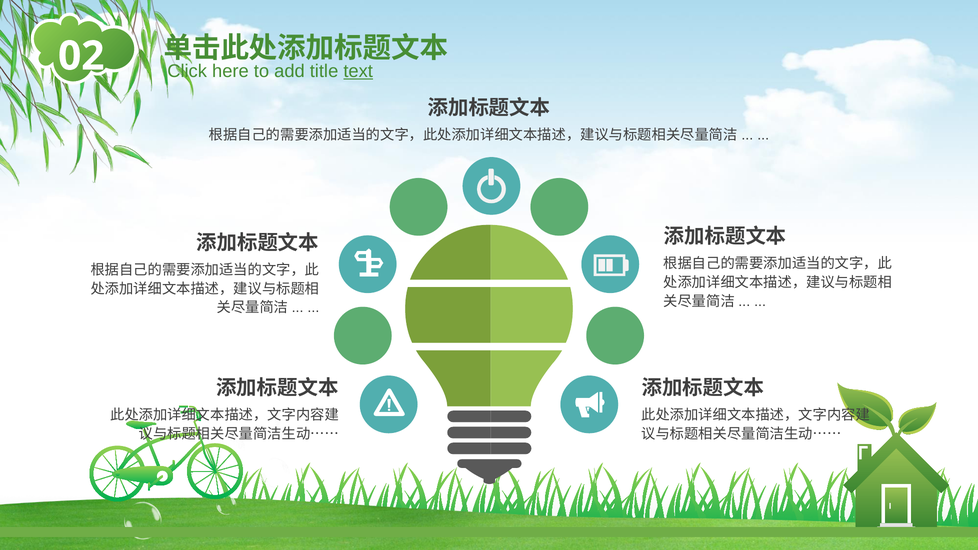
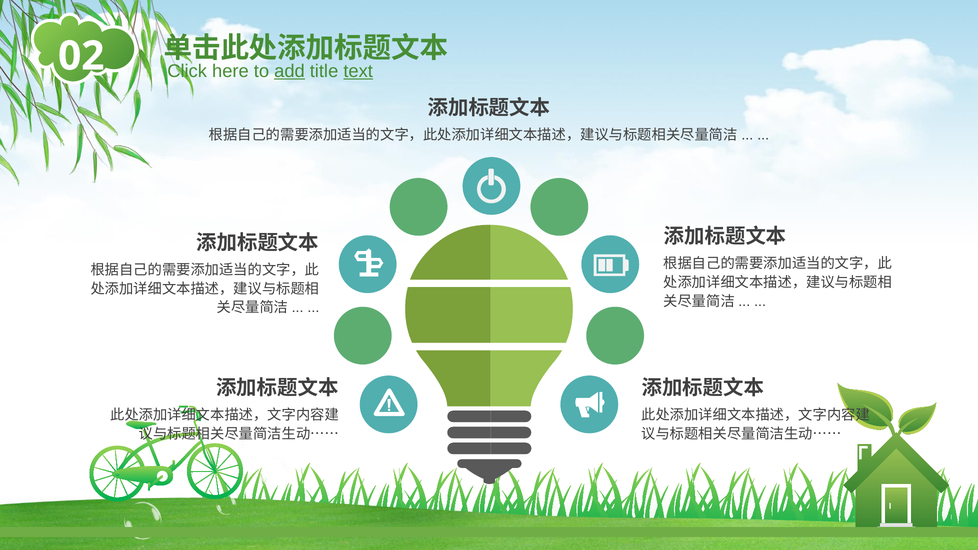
add underline: none -> present
